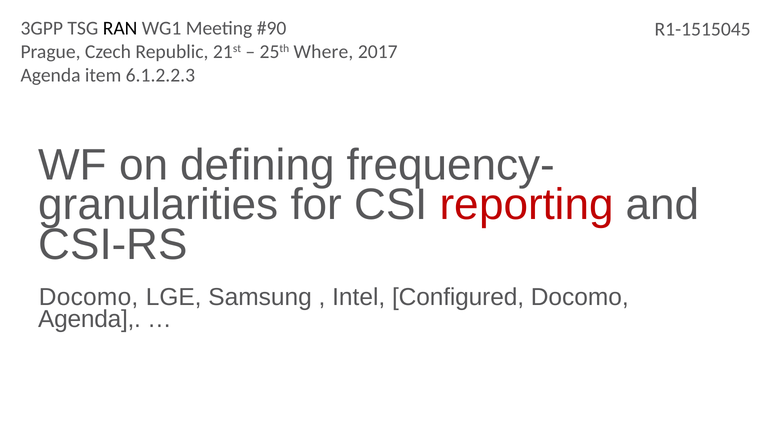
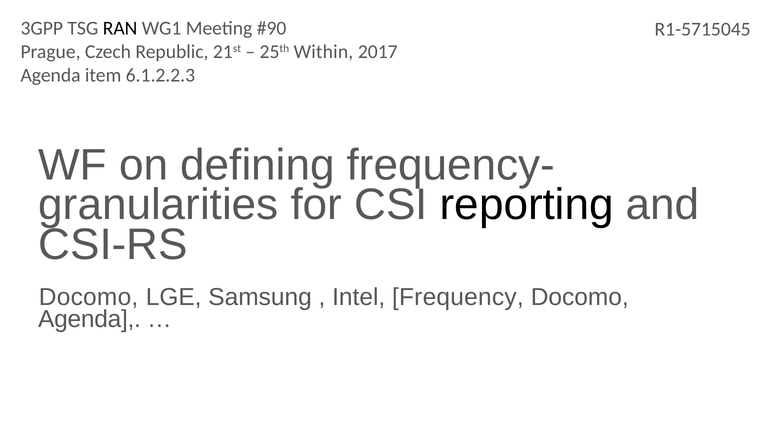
R1-1515045: R1-1515045 -> R1-5715045
Where: Where -> Within
reporting colour: red -> black
Configured: Configured -> Frequency
